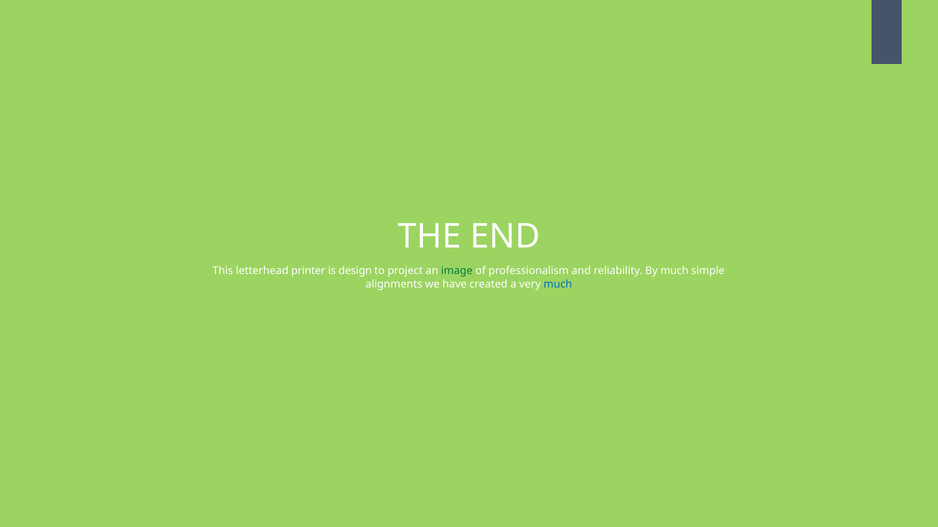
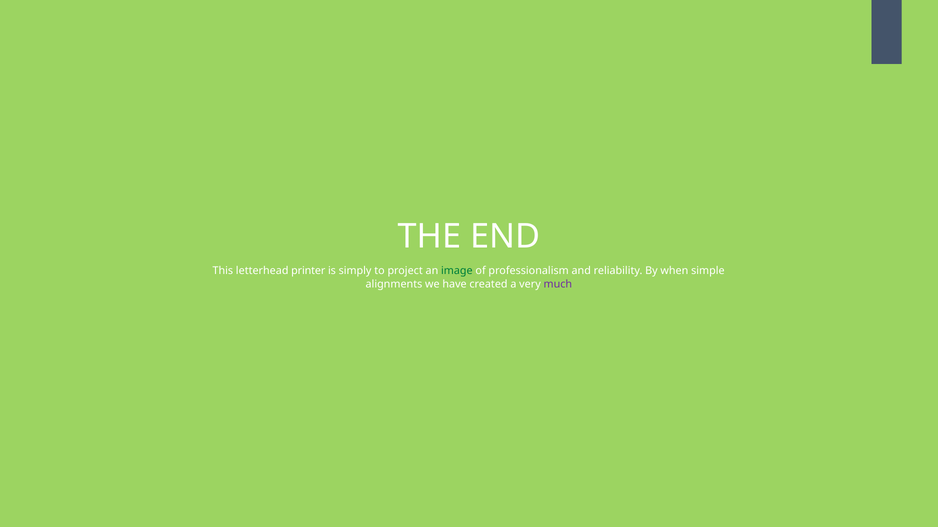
design: design -> simply
By much: much -> when
much at (558, 284) colour: blue -> purple
